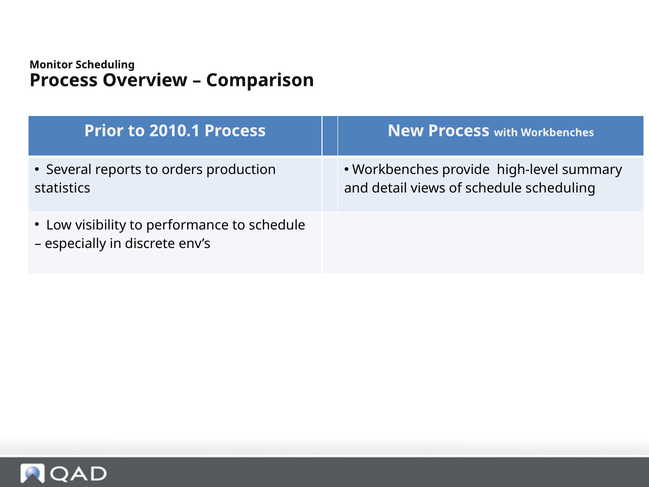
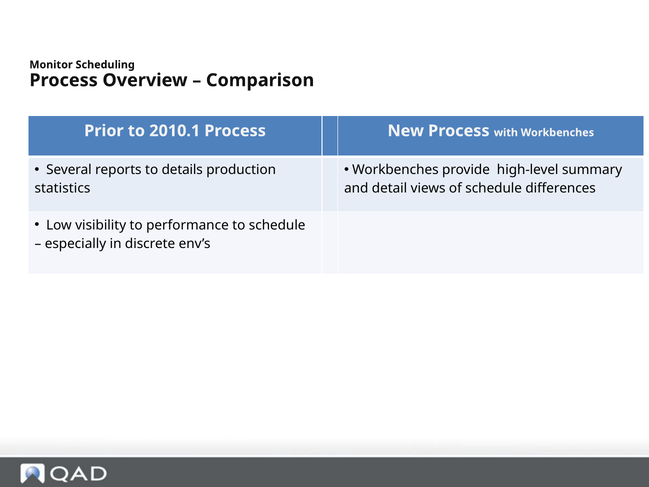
orders: orders -> details
schedule scheduling: scheduling -> differences
